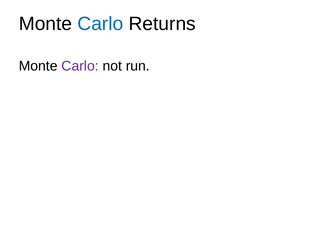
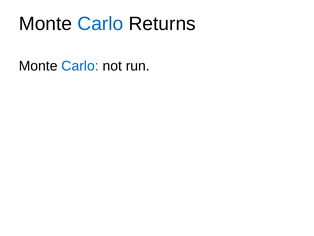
Carlo at (80, 66) colour: purple -> blue
